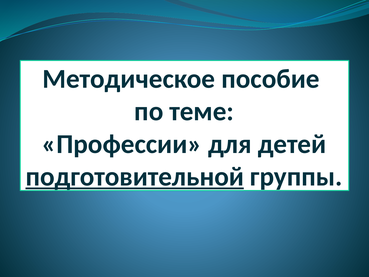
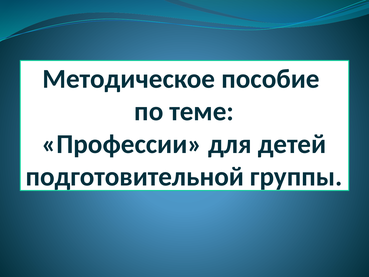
подготовительной underline: present -> none
